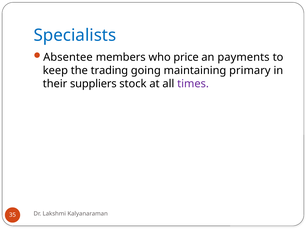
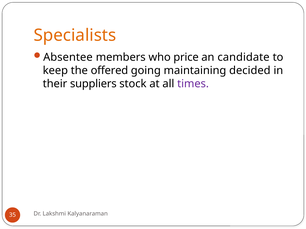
Specialists colour: blue -> orange
payments: payments -> candidate
trading: trading -> offered
primary: primary -> decided
